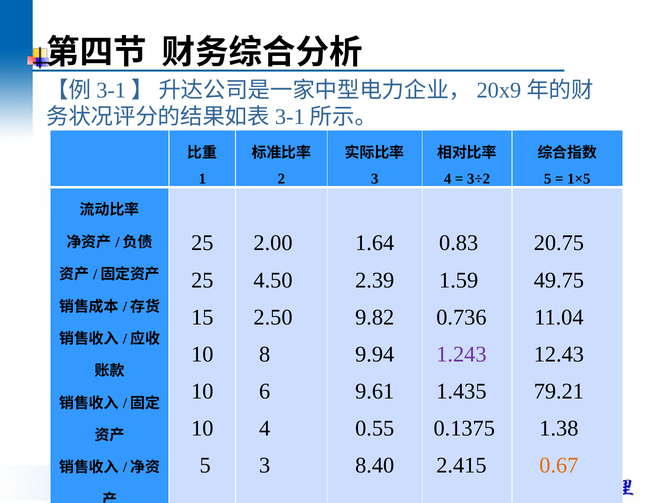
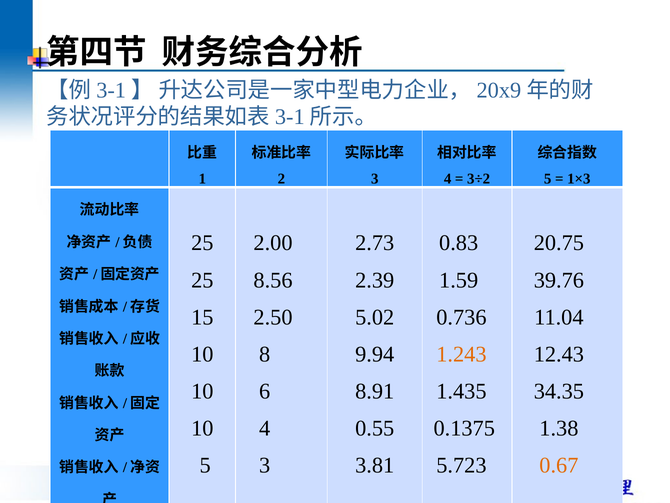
1×5: 1×5 -> 1×3
1.64: 1.64 -> 2.73
4.50: 4.50 -> 8.56
49.75: 49.75 -> 39.76
9.82: 9.82 -> 5.02
1.243 colour: purple -> orange
9.61: 9.61 -> 8.91
79.21: 79.21 -> 34.35
8.40: 8.40 -> 3.81
2.415: 2.415 -> 5.723
